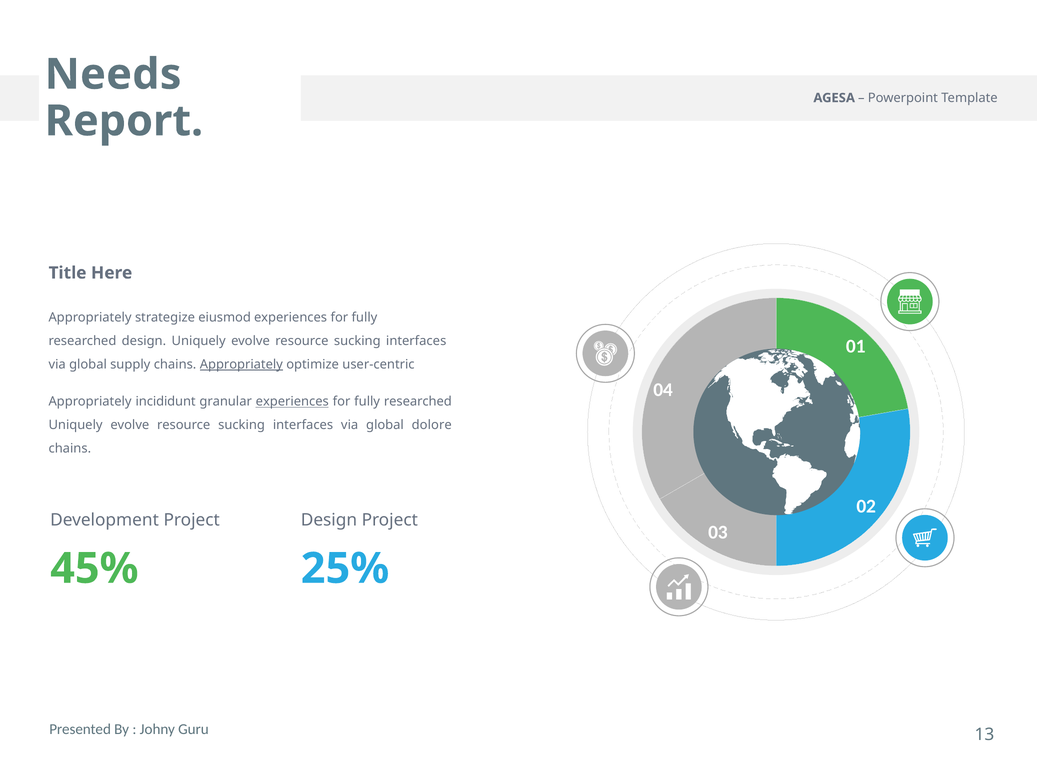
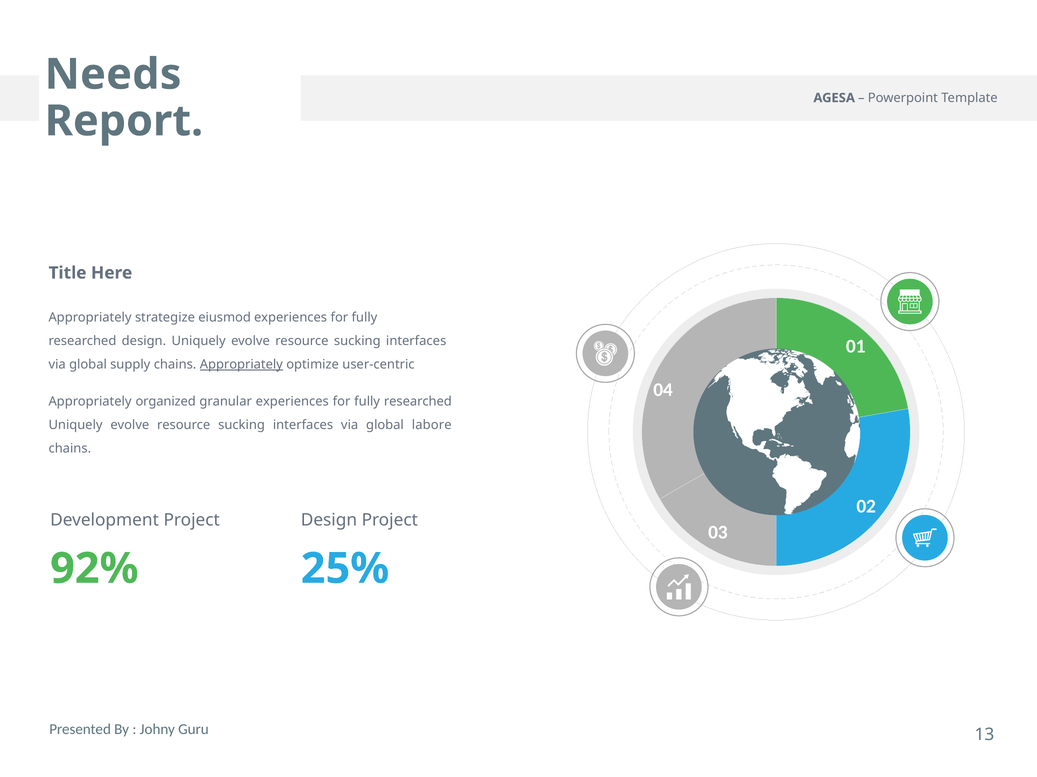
incididunt: incididunt -> organized
experiences at (292, 402) underline: present -> none
dolore: dolore -> labore
45%: 45% -> 92%
